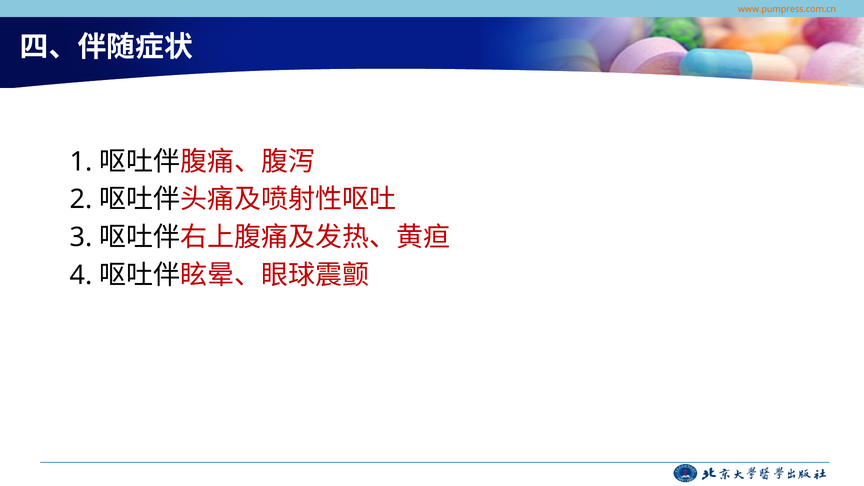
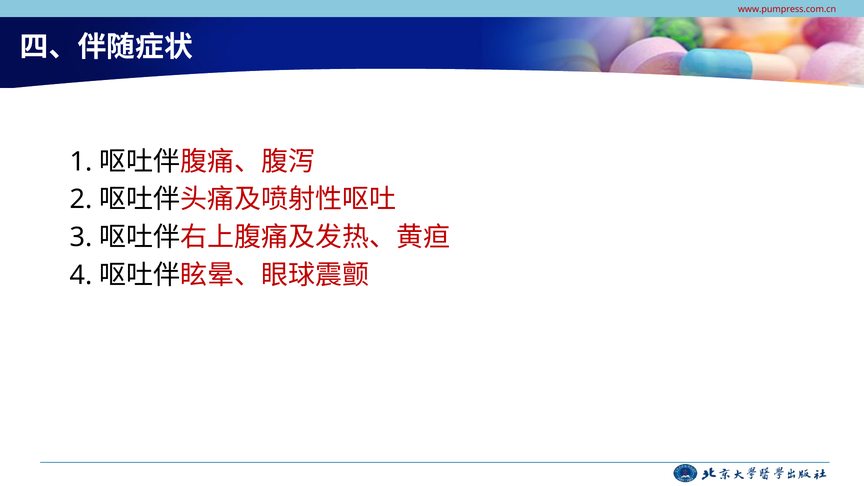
www.pumpress.com.cn colour: orange -> red
